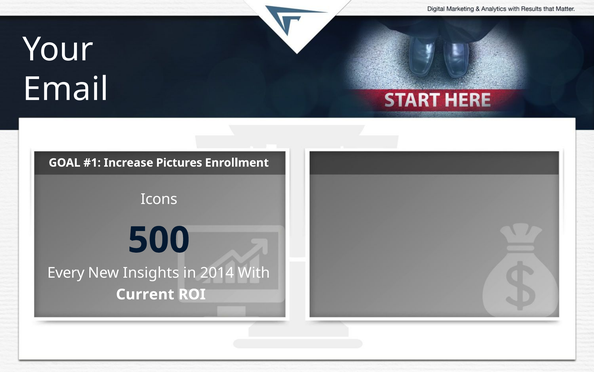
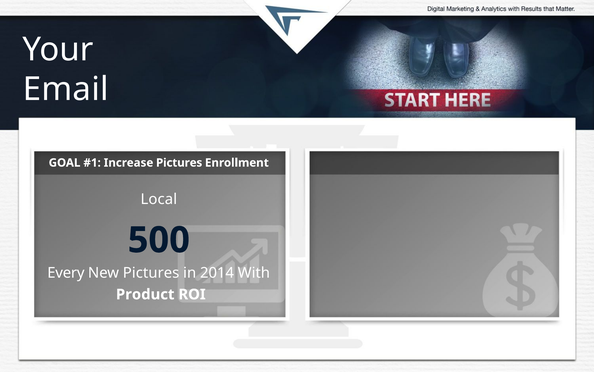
Icons: Icons -> Local
New Insights: Insights -> Pictures
Current: Current -> Product
